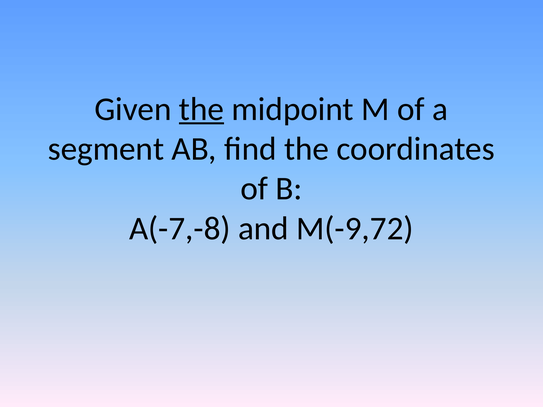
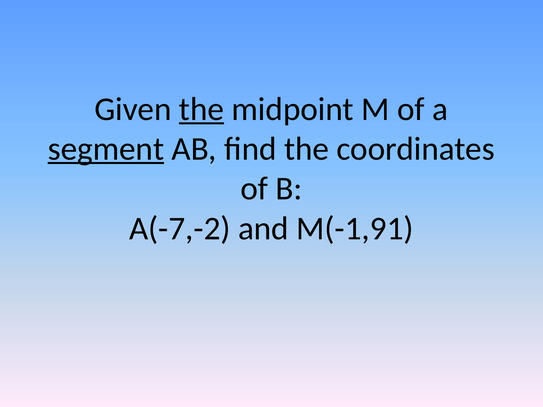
segment underline: none -> present
A(-7,-8: A(-7,-8 -> A(-7,-2
M(-9,72: M(-9,72 -> M(-1,91
